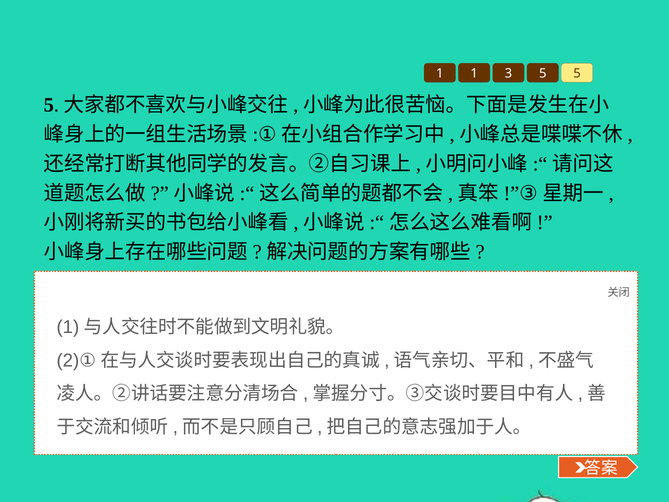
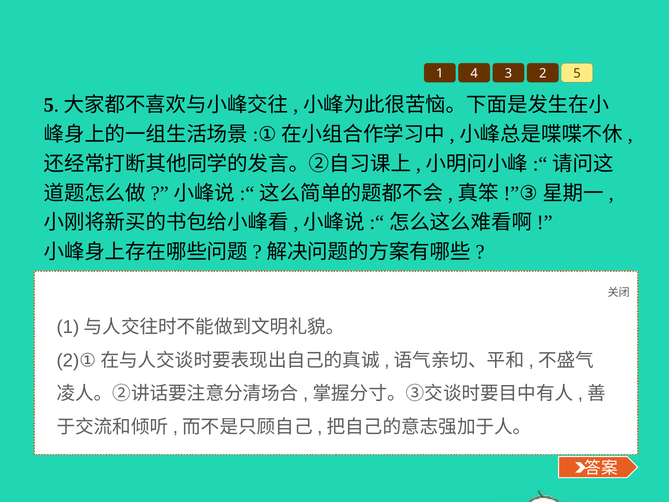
1 1: 1 -> 4
3 5: 5 -> 2
